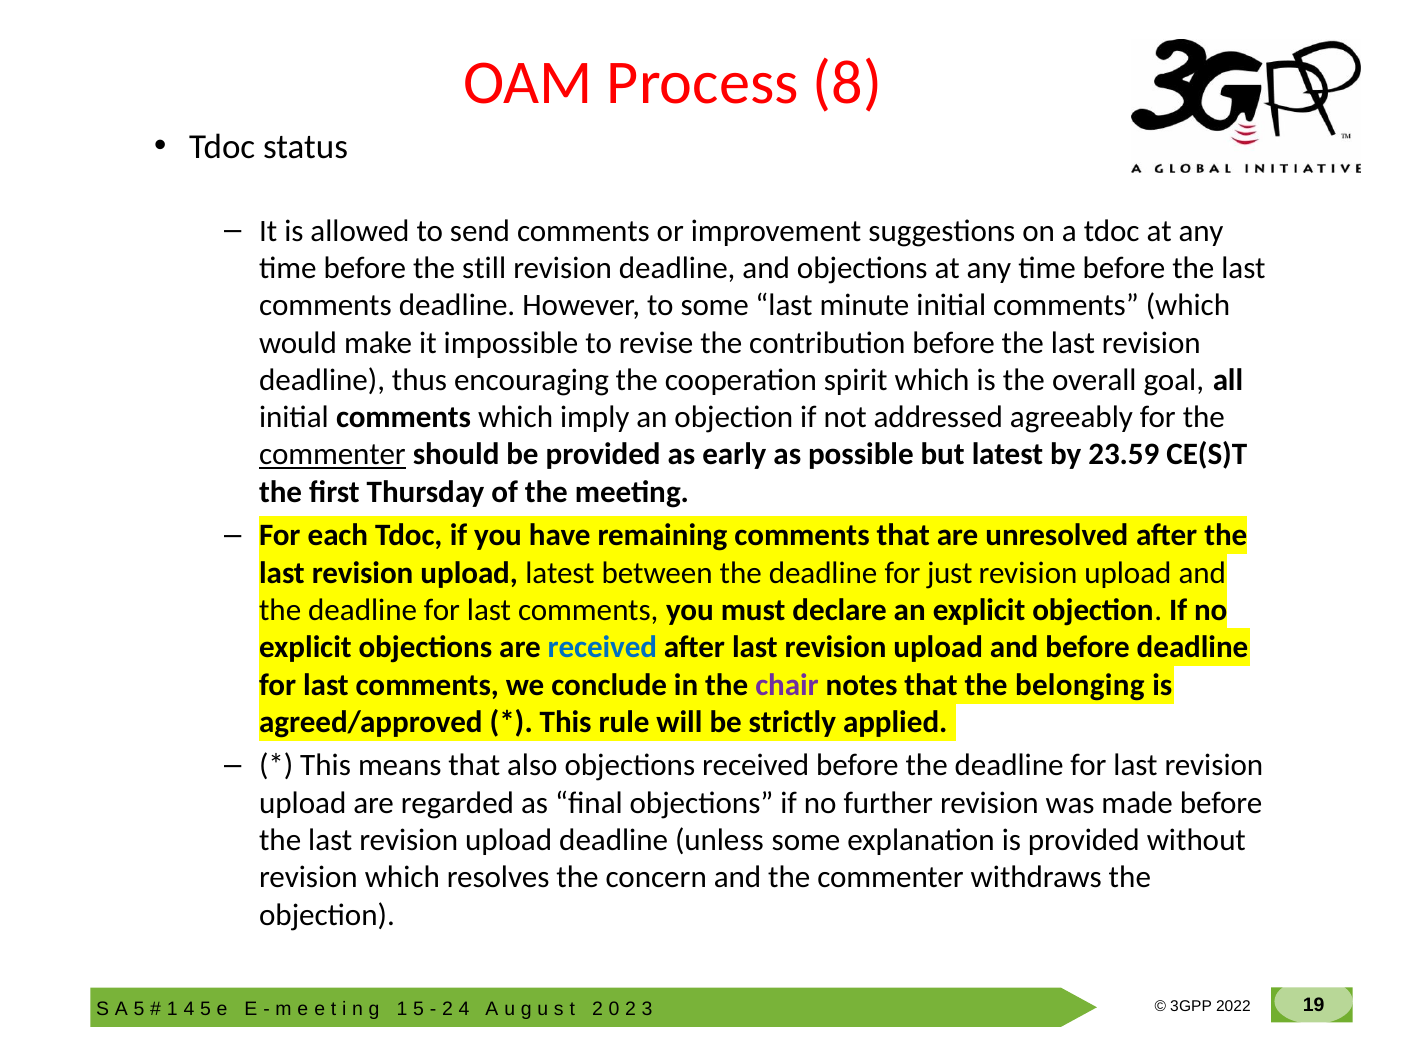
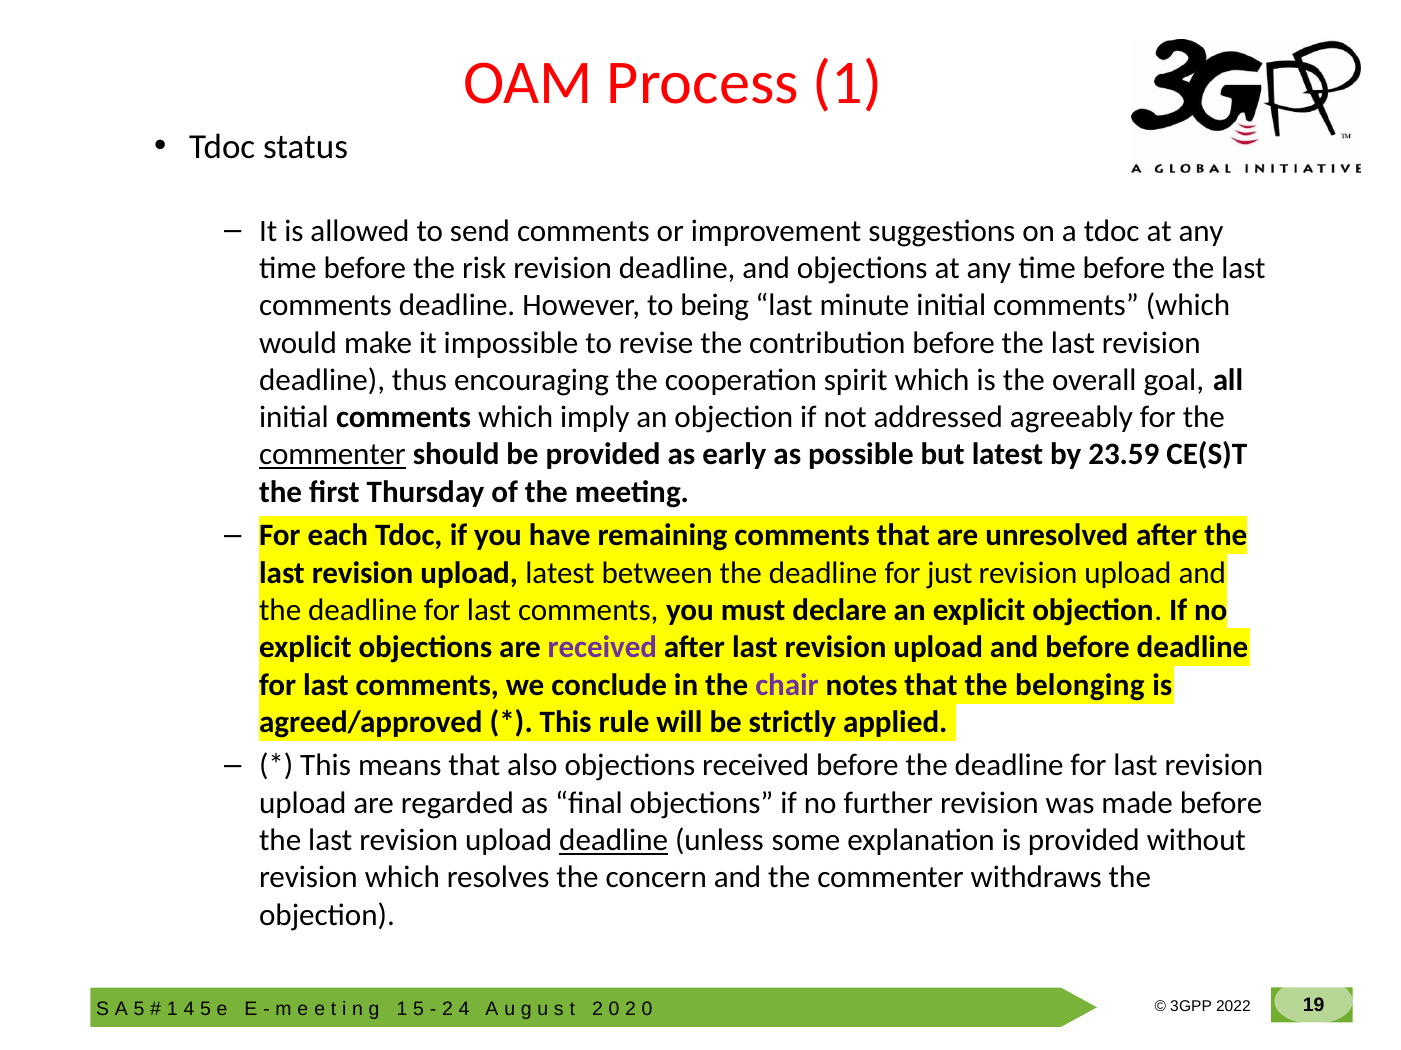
Process 8: 8 -> 1
still: still -> risk
to some: some -> being
received at (602, 648) colour: blue -> purple
deadline at (614, 841) underline: none -> present
3 at (647, 1010): 3 -> 0
